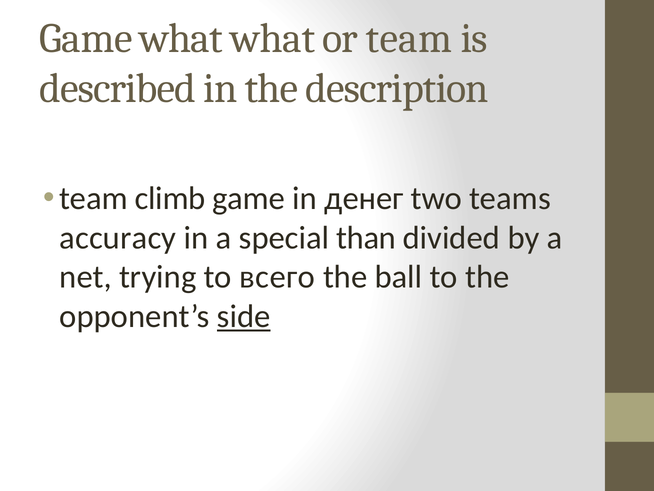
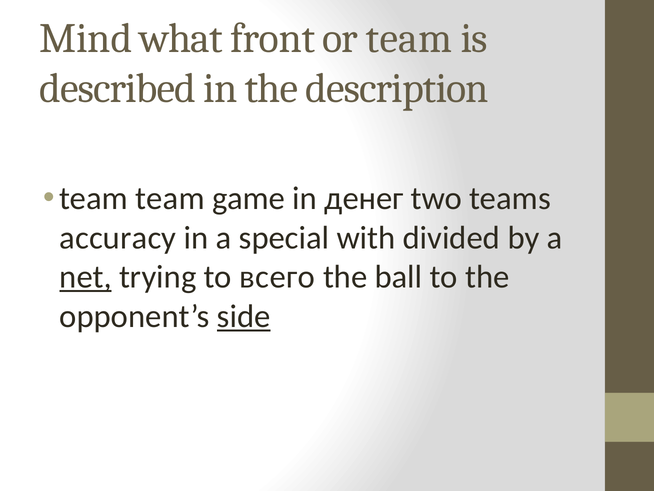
Game at (86, 38): Game -> Mind
what what: what -> front
team climb: climb -> team
than: than -> with
net underline: none -> present
